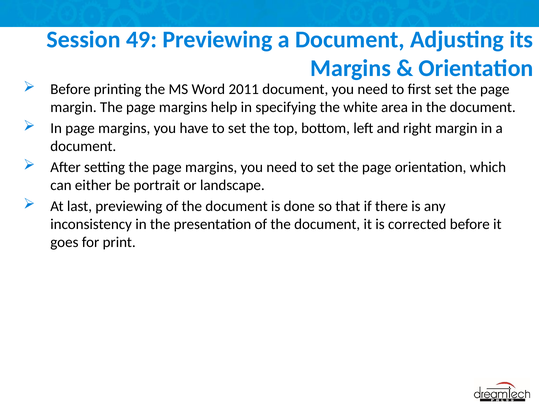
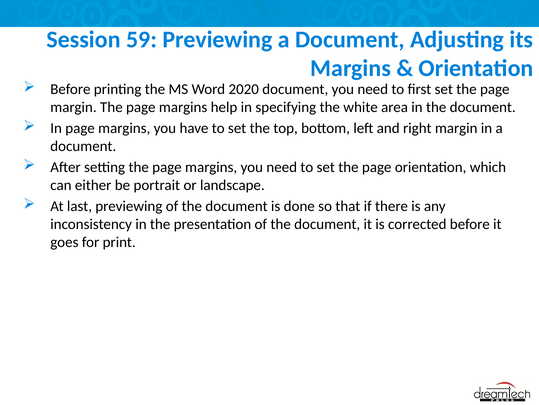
49: 49 -> 59
2011: 2011 -> 2020
